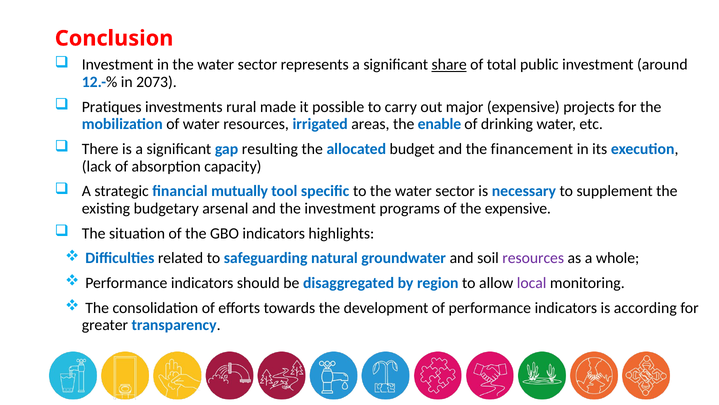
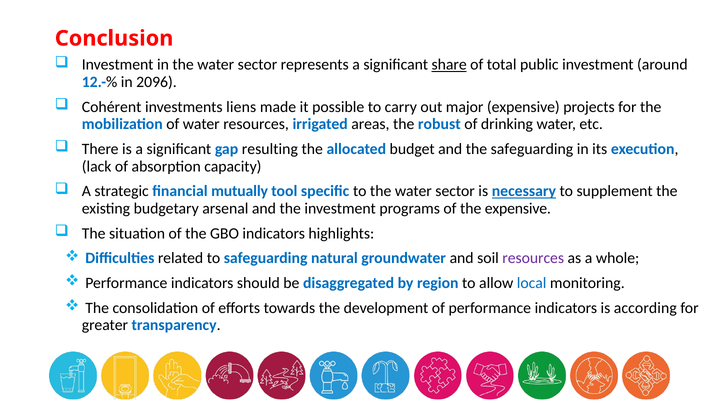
2073: 2073 -> 2096
Pratiques: Pratiques -> Cohérent
rural: rural -> liens
enable: enable -> robust
the financement: financement -> safeguarding
necessary underline: none -> present
local colour: purple -> blue
